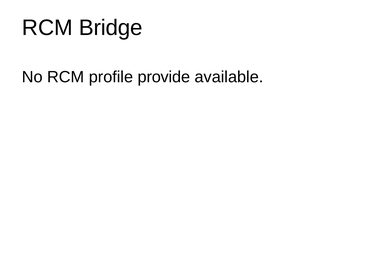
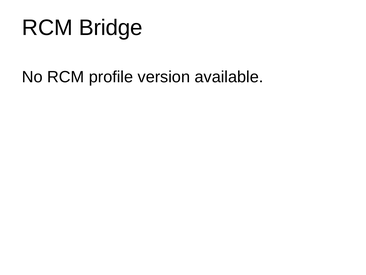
provide: provide -> version
